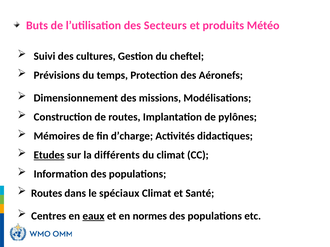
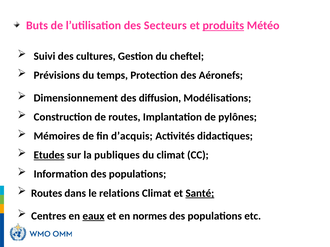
produits underline: none -> present
missions: missions -> diffusion
d’charge: d’charge -> d’acquis
différents: différents -> publiques
spéciaux: spéciaux -> relations
Santé underline: none -> present
